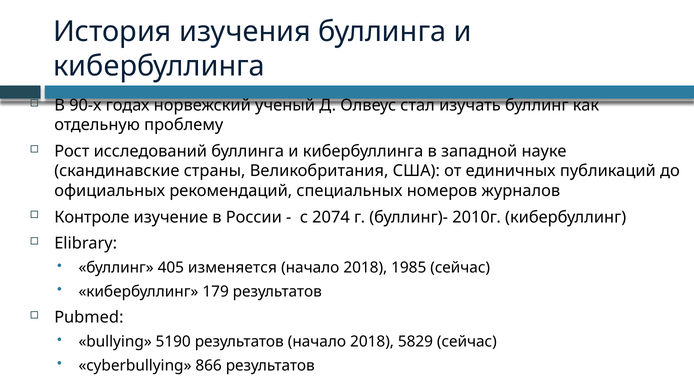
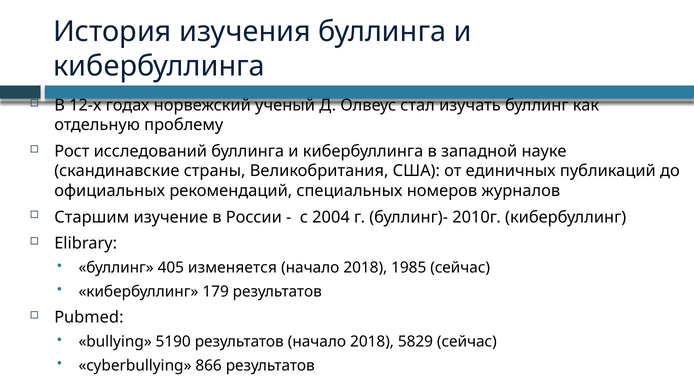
90-х: 90-х -> 12-х
Контроле: Контроле -> Старшим
2074: 2074 -> 2004
